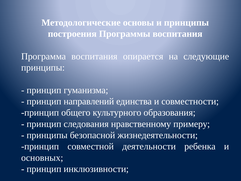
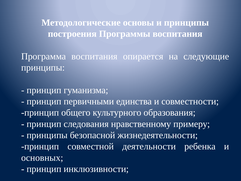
направлений: направлений -> первичными
